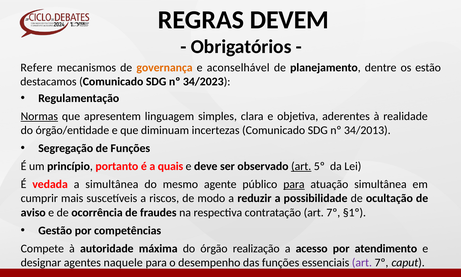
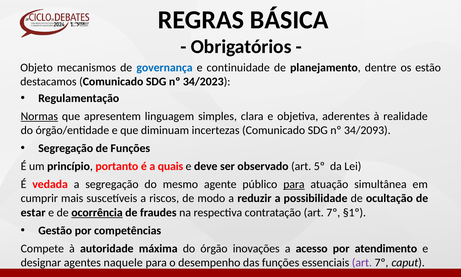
DEVEM: DEVEM -> BÁSICA
Refere: Refere -> Objeto
governança colour: orange -> blue
aconselhável: aconselhável -> continuidade
34/2013: 34/2013 -> 34/2093
art at (301, 166) underline: present -> none
a simultânea: simultânea -> segregação
aviso: aviso -> estar
ocorrência underline: none -> present
realização: realização -> inovações
